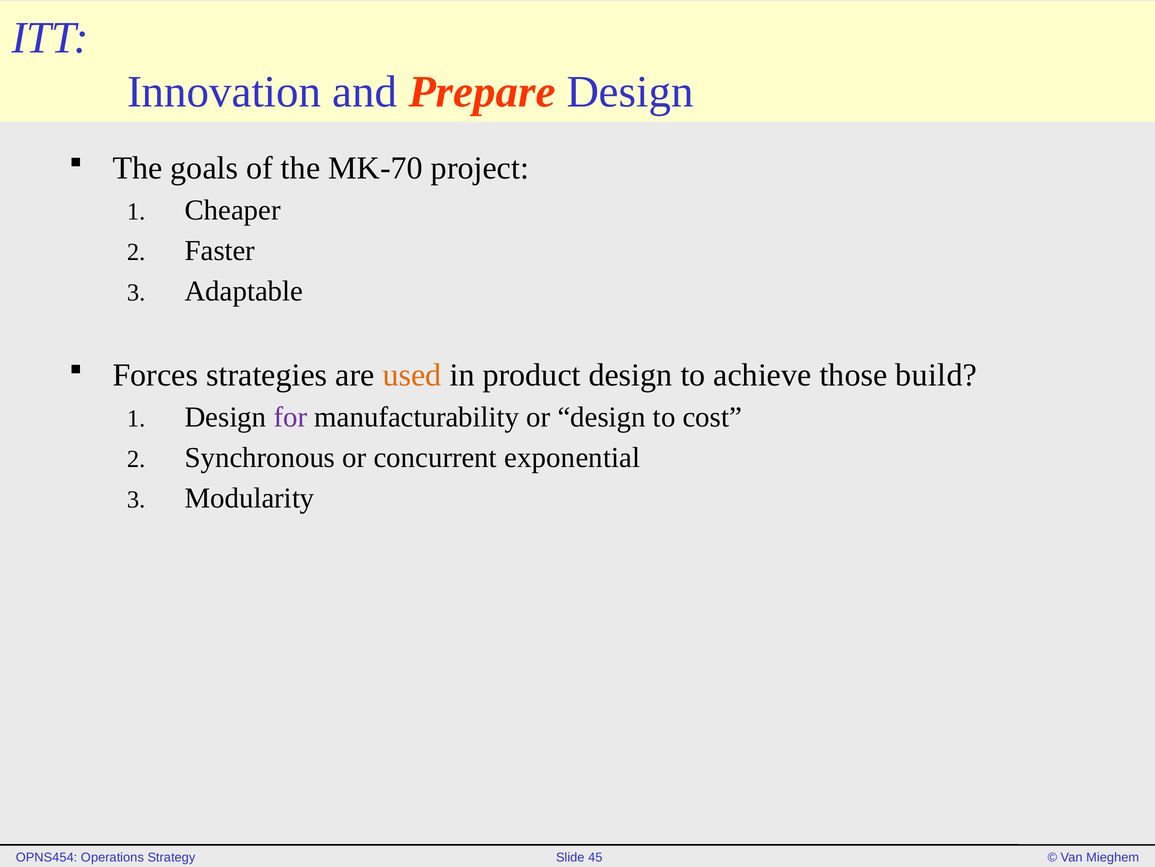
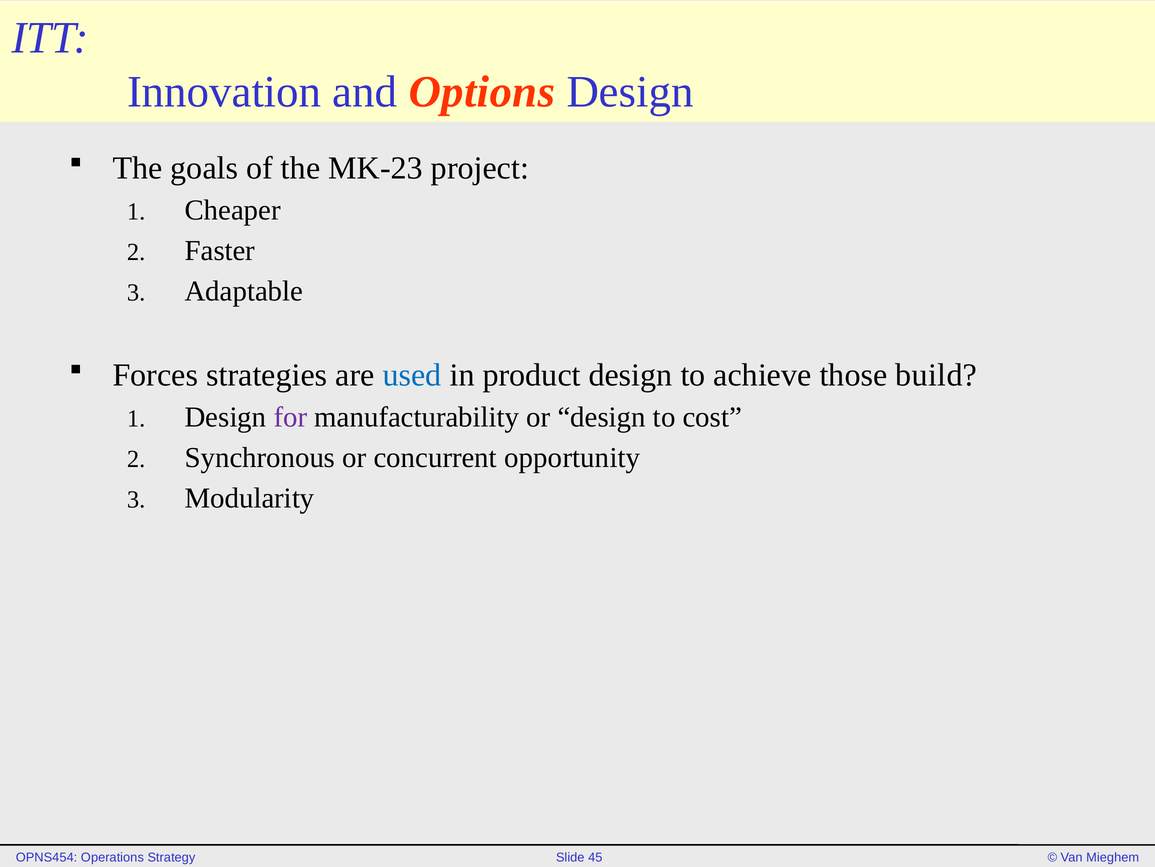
Prepare: Prepare -> Options
MK-70: MK-70 -> MK-23
used colour: orange -> blue
exponential: exponential -> opportunity
